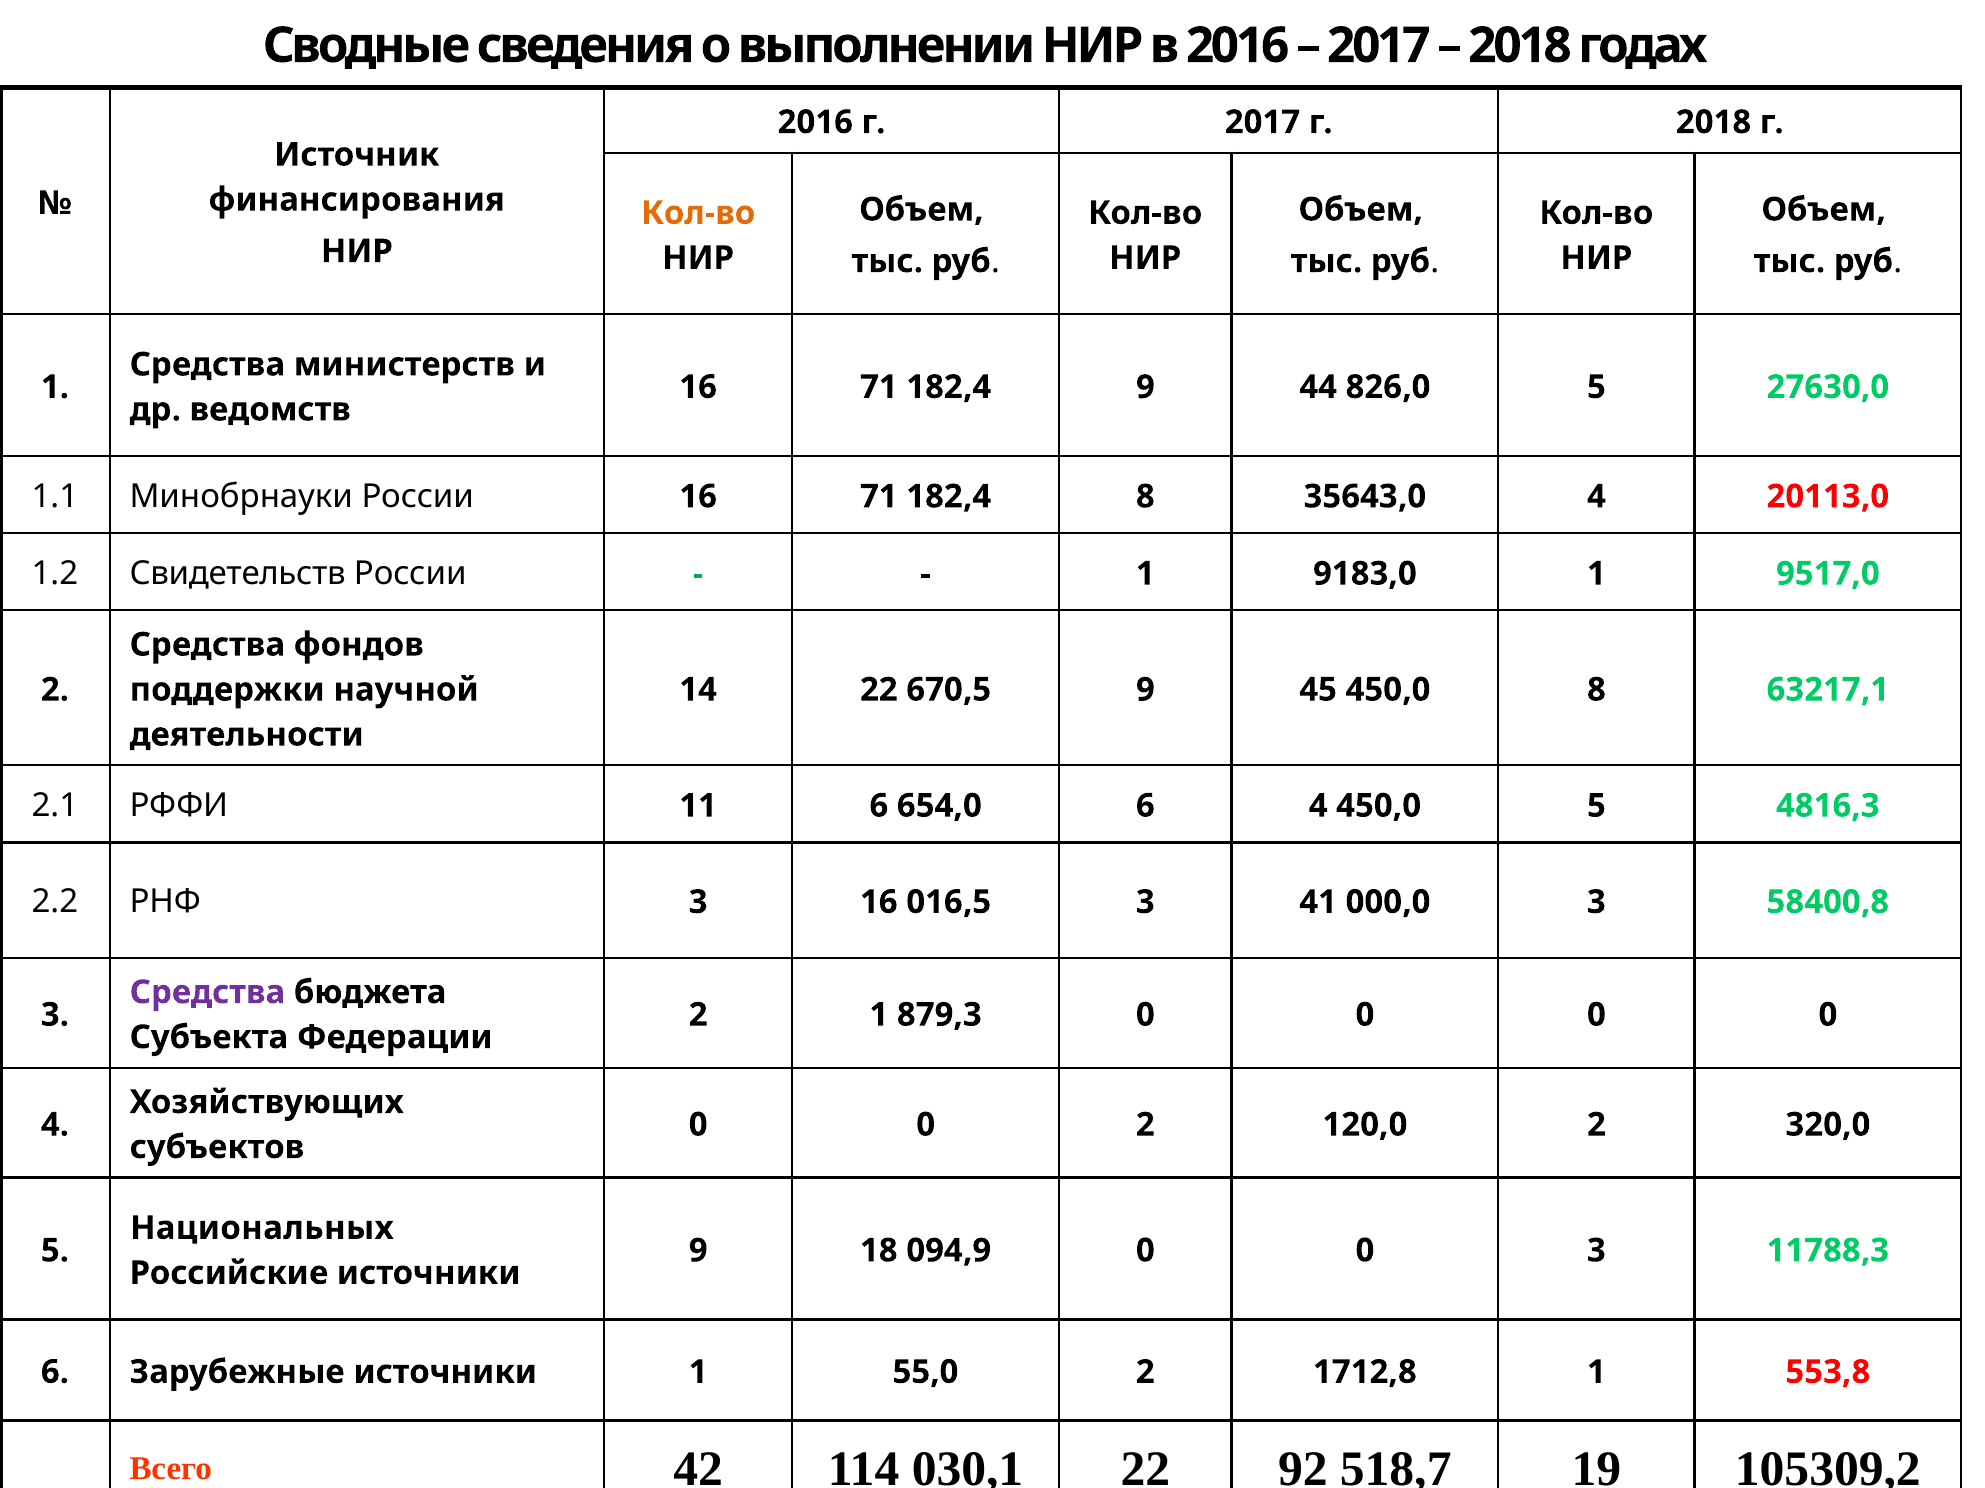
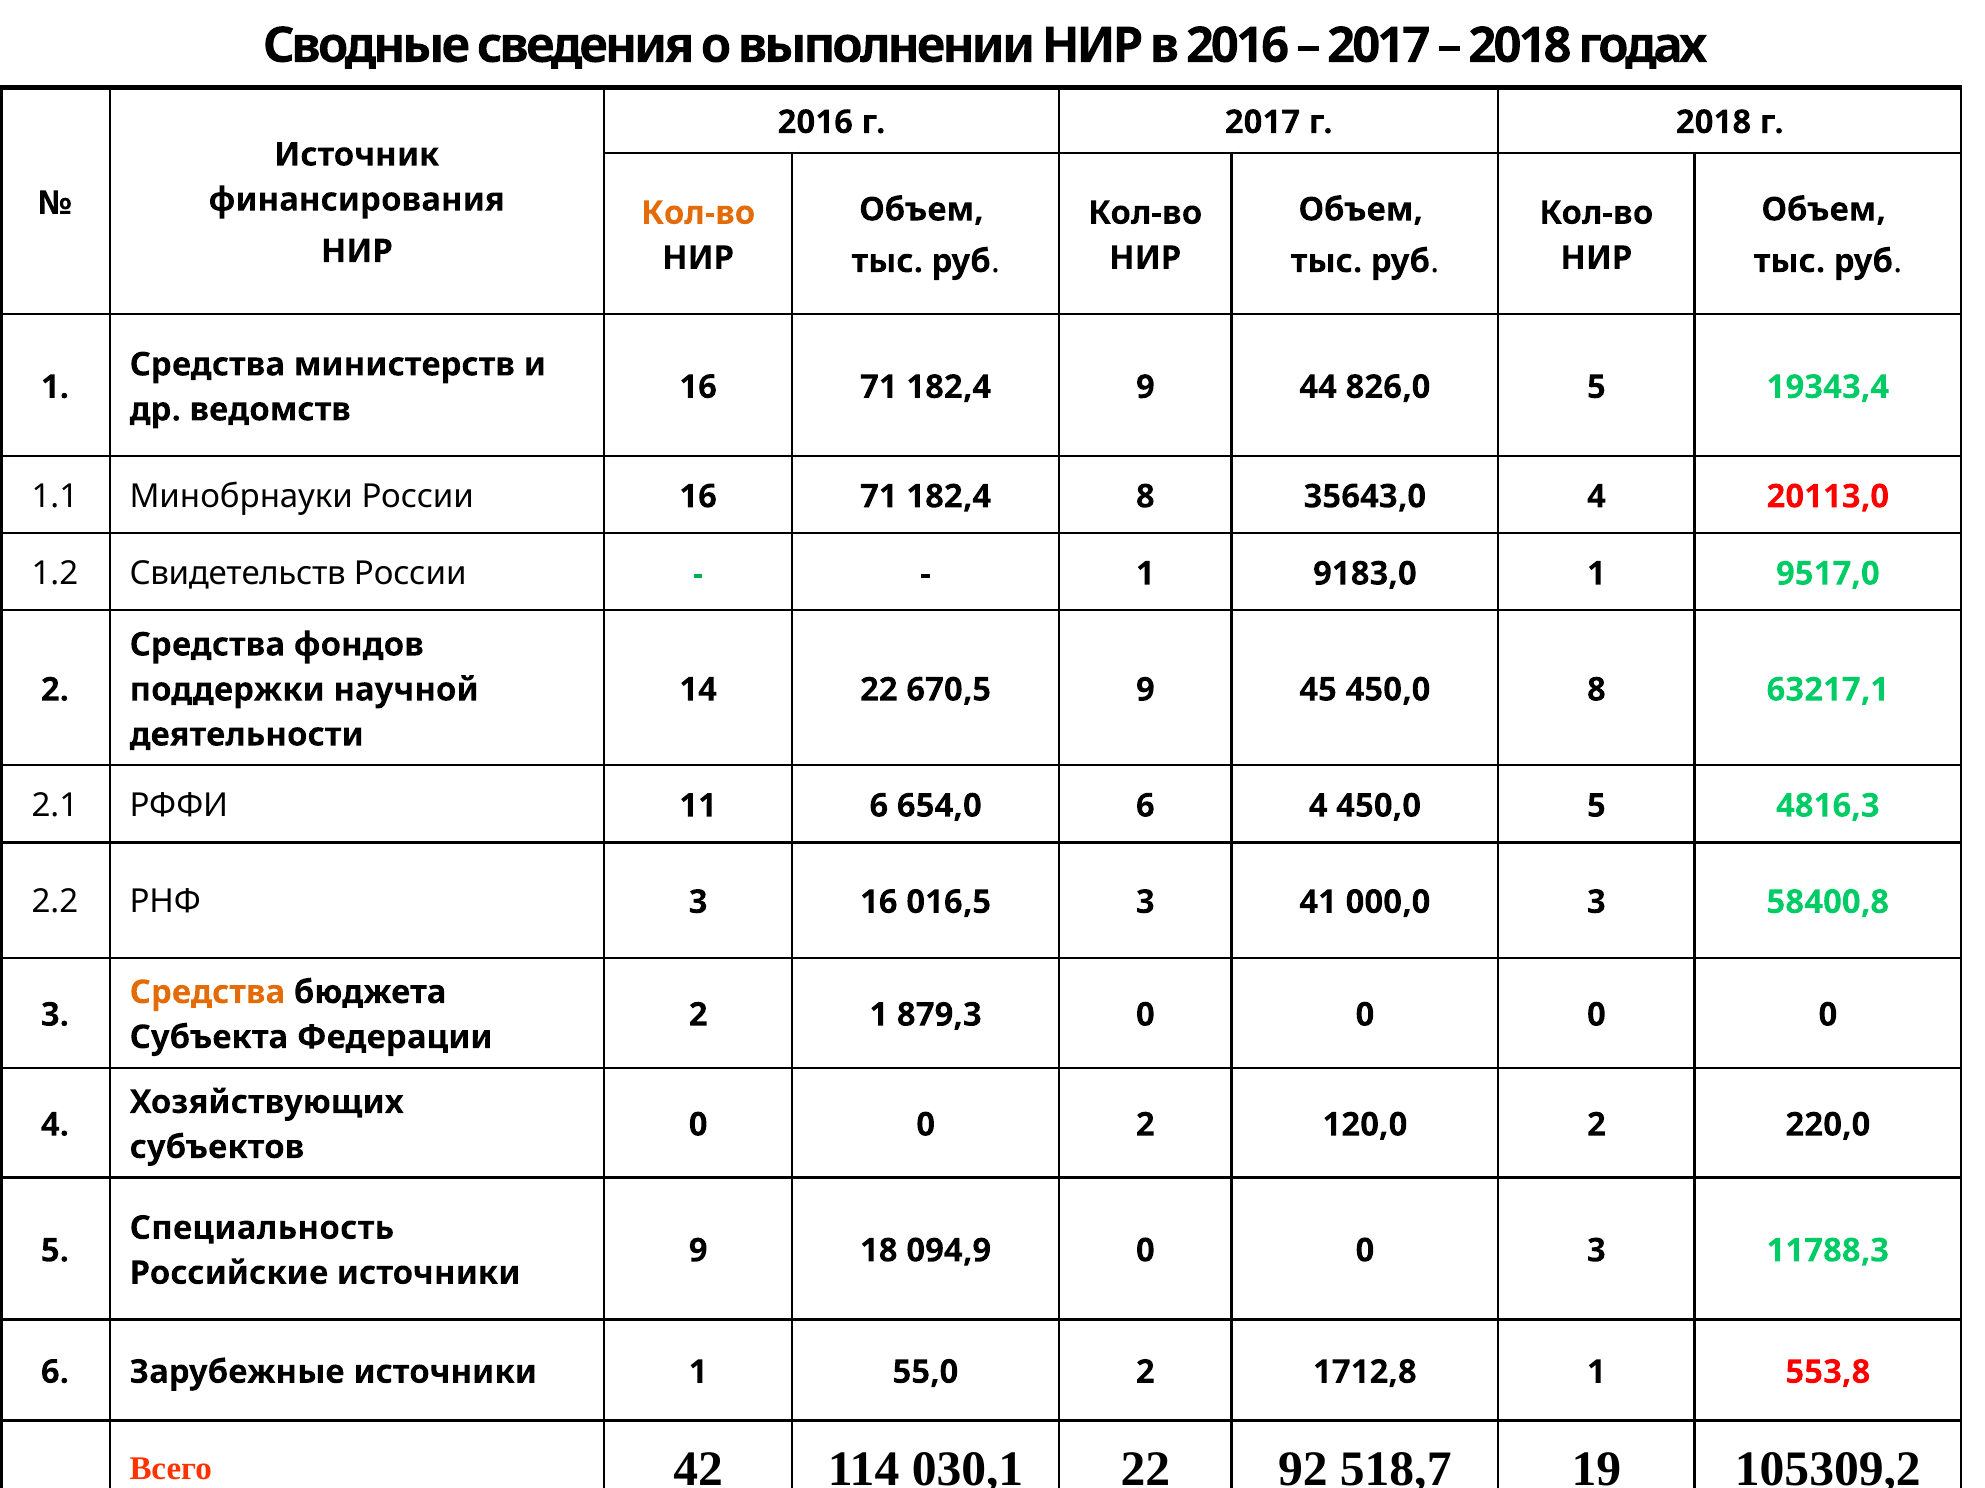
27630,0: 27630,0 -> 19343,4
Средства at (207, 993) colour: purple -> orange
320,0: 320,0 -> 220,0
Национальных: Национальных -> Специальность
